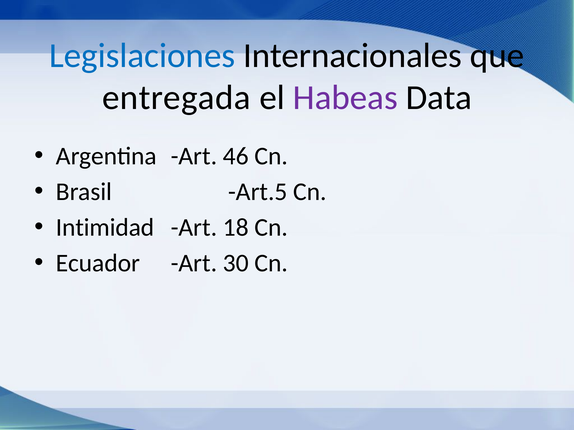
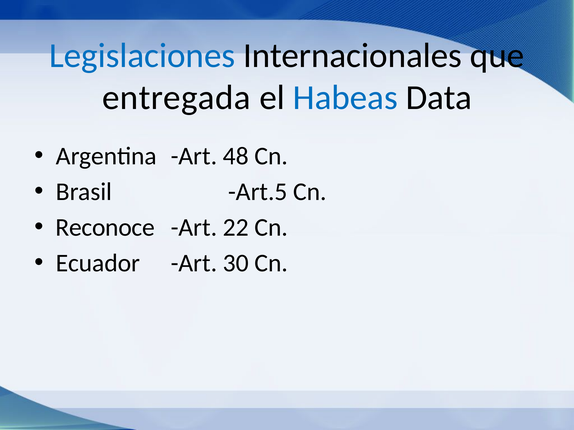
Habeas colour: purple -> blue
46: 46 -> 48
Intimidad: Intimidad -> Reconoce
18: 18 -> 22
